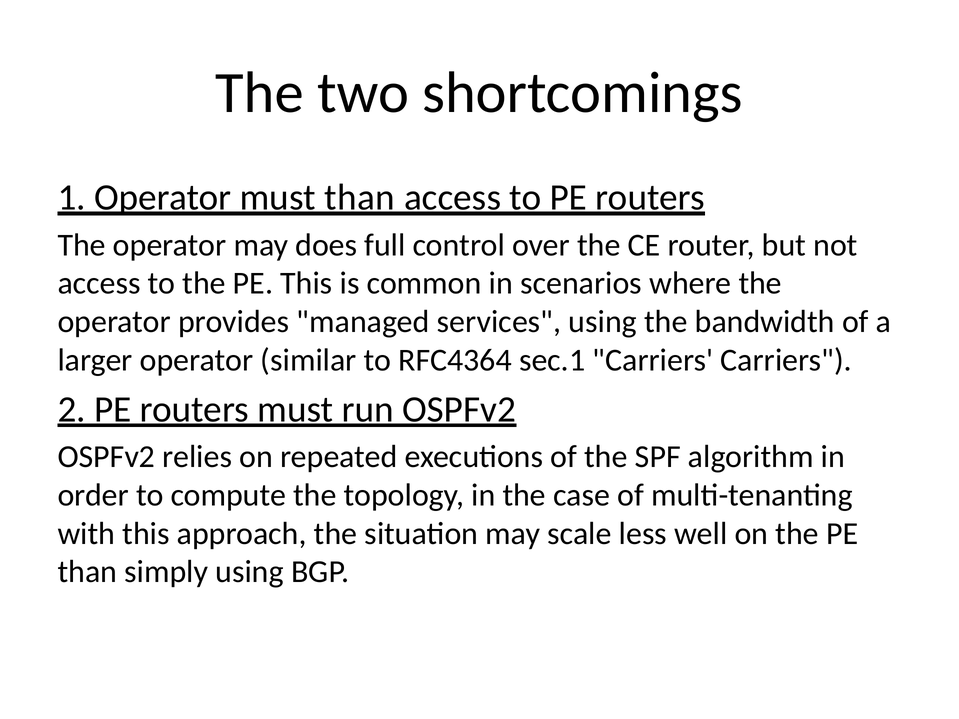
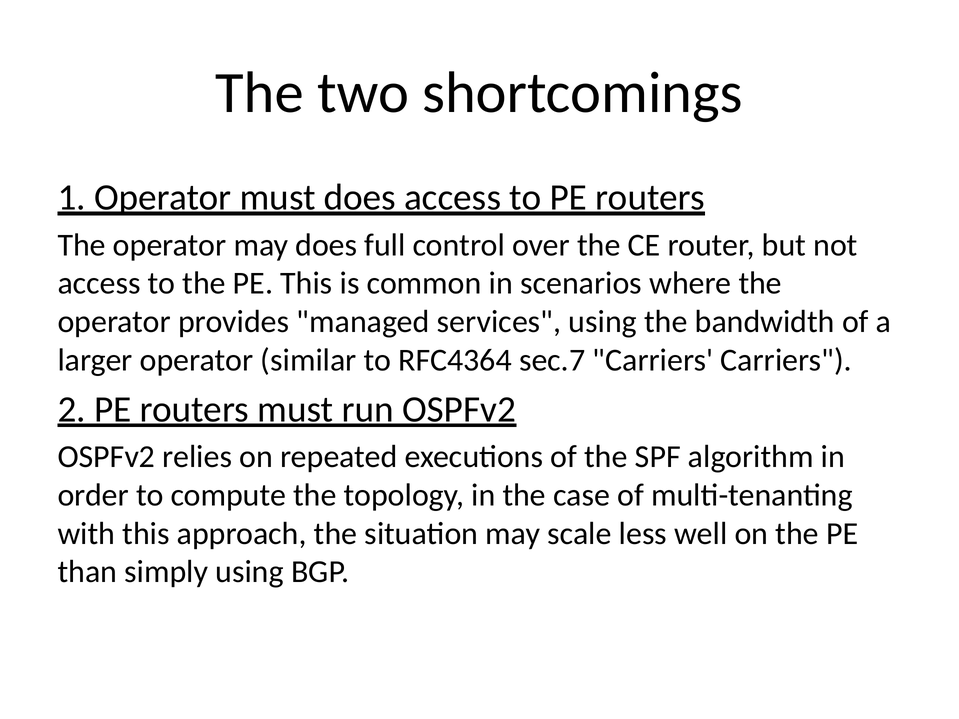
must than: than -> does
sec.1: sec.1 -> sec.7
